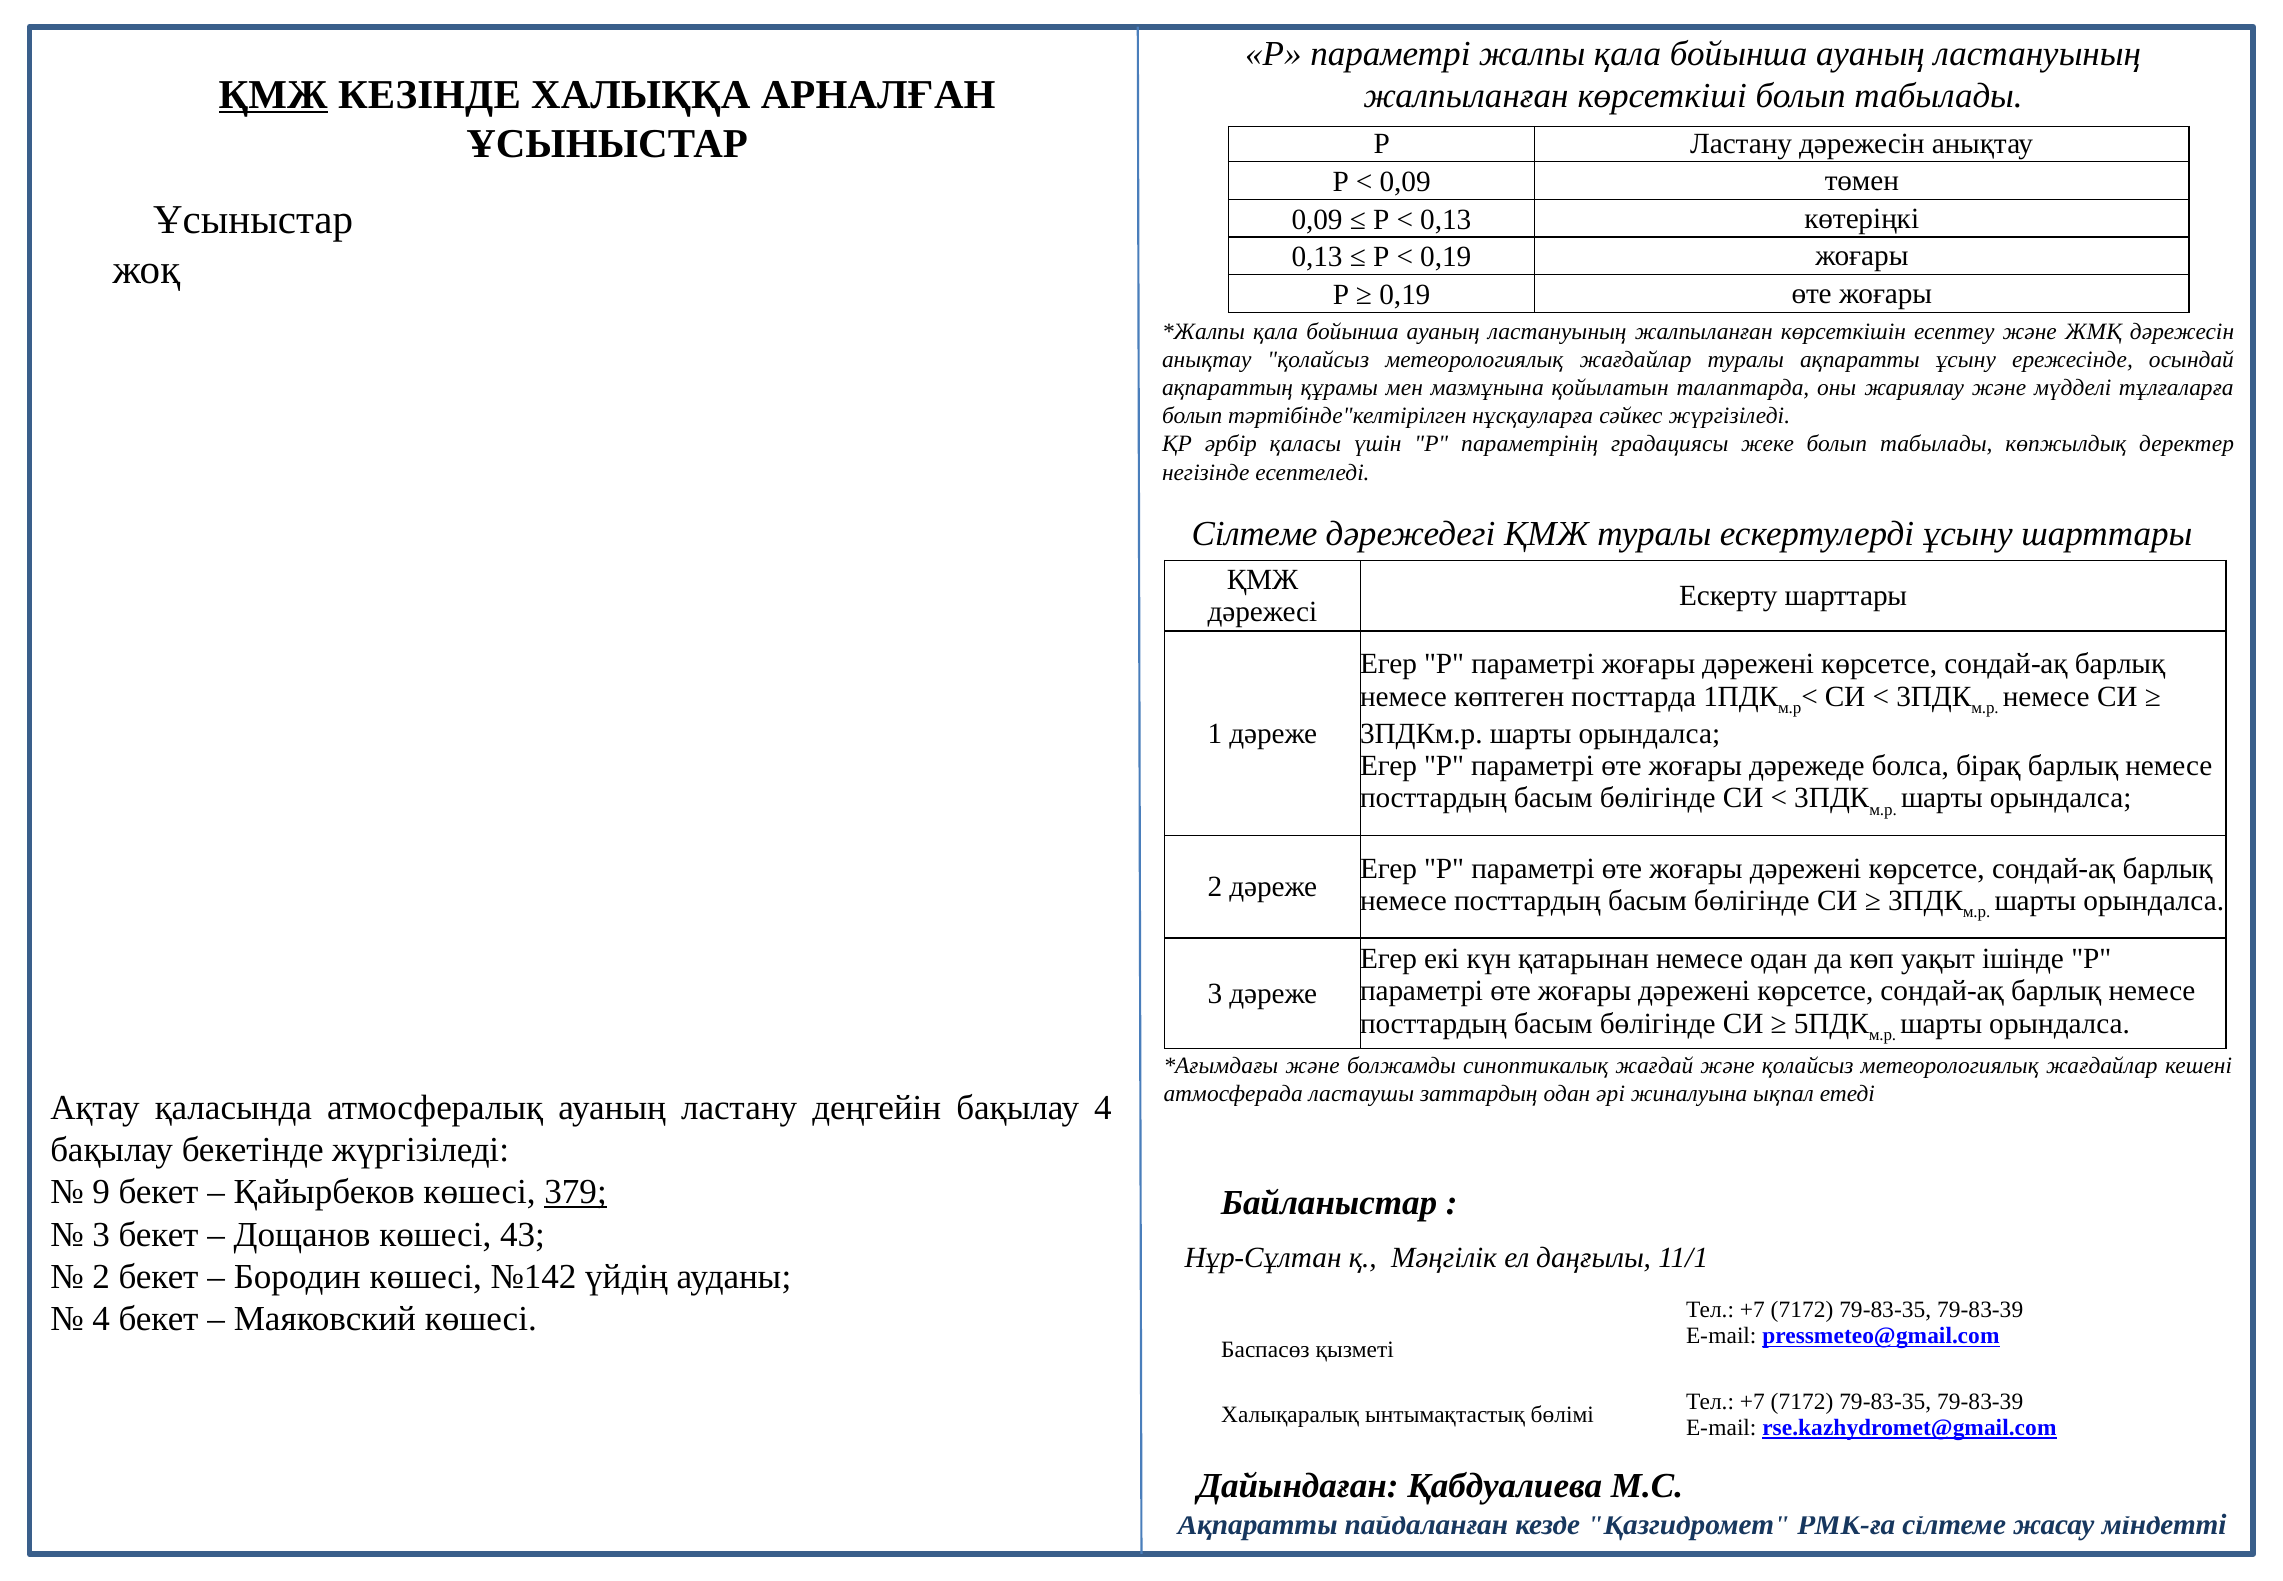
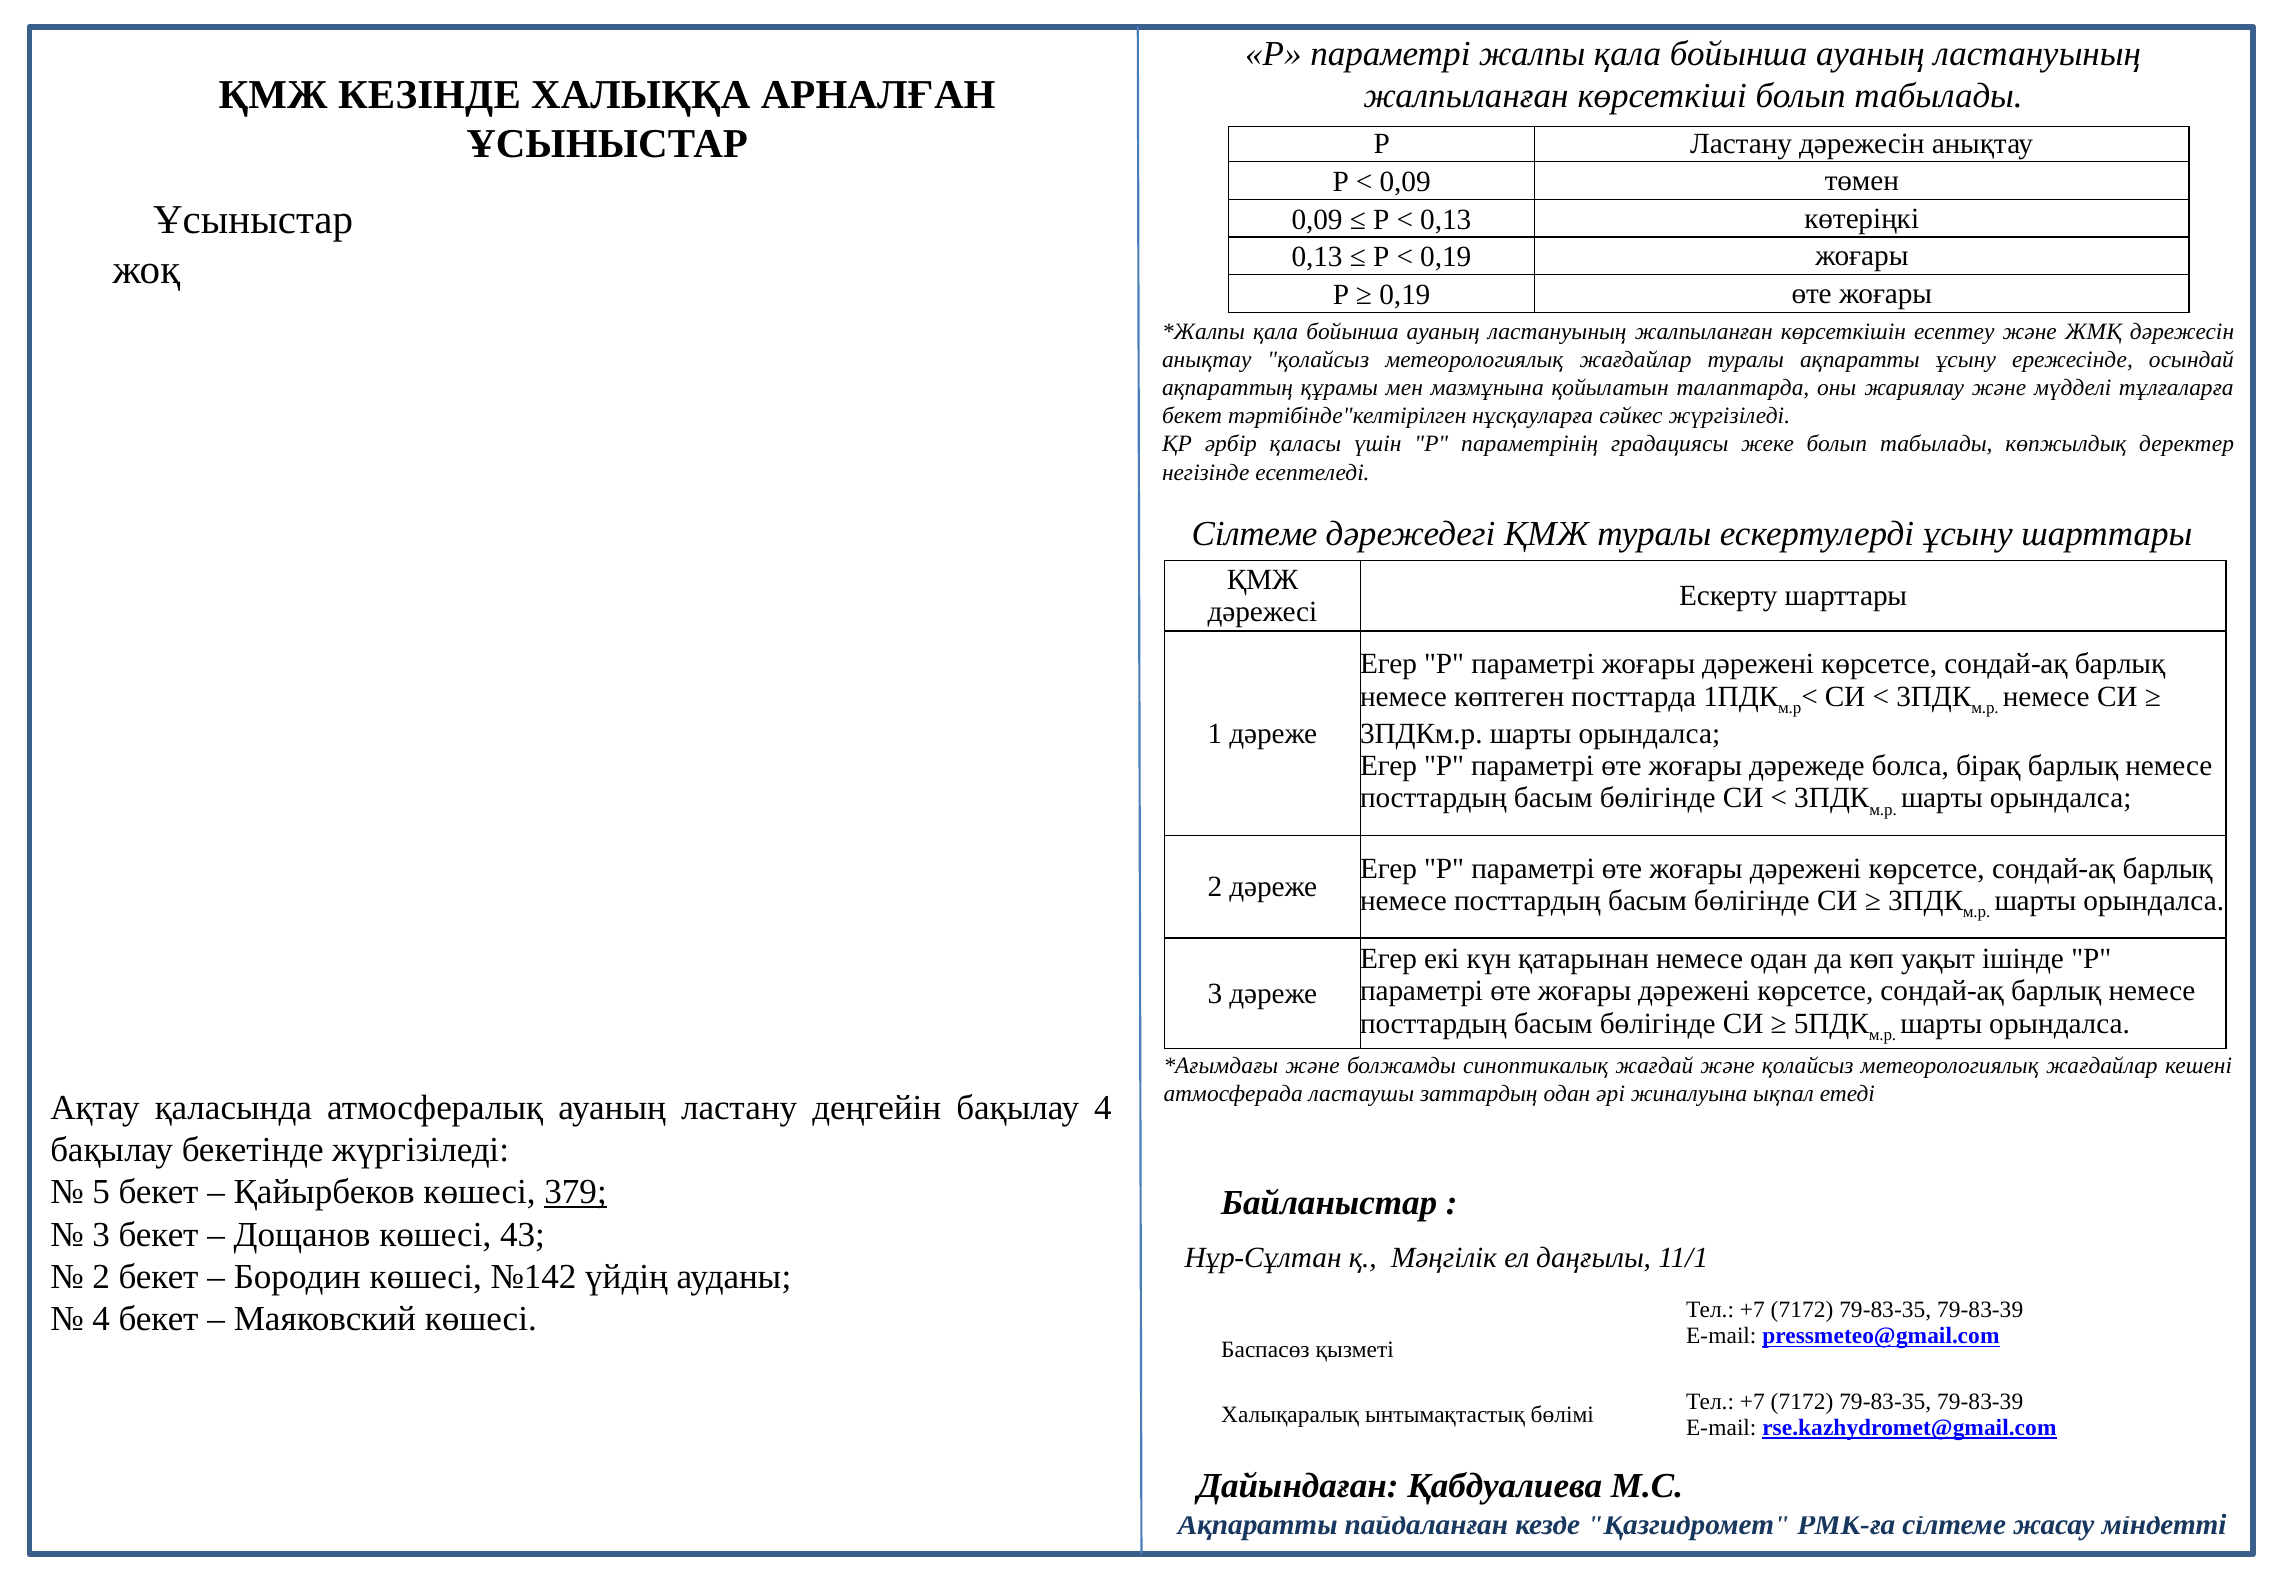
ҚМЖ at (273, 94) underline: present -> none
болып at (1192, 416): болып -> бекет
9: 9 -> 5
